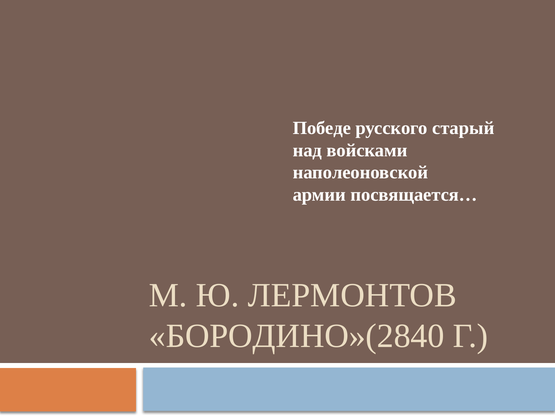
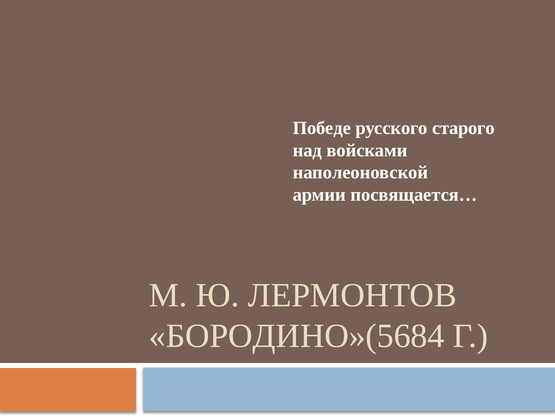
старый: старый -> старого
БОРОДИНО»(2840: БОРОДИНО»(2840 -> БОРОДИНО»(5684
